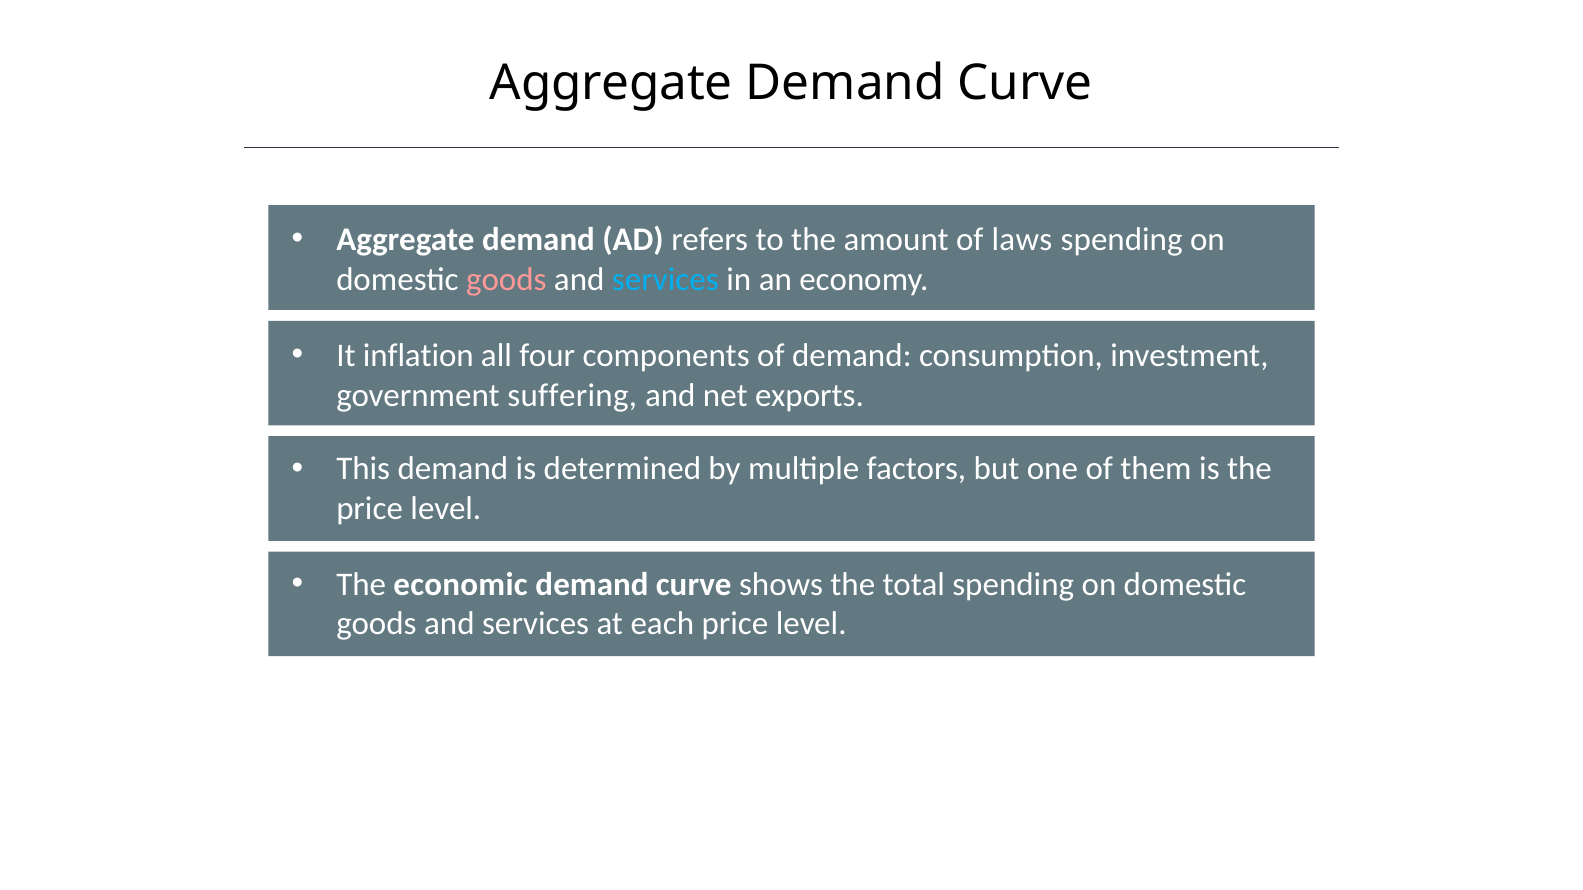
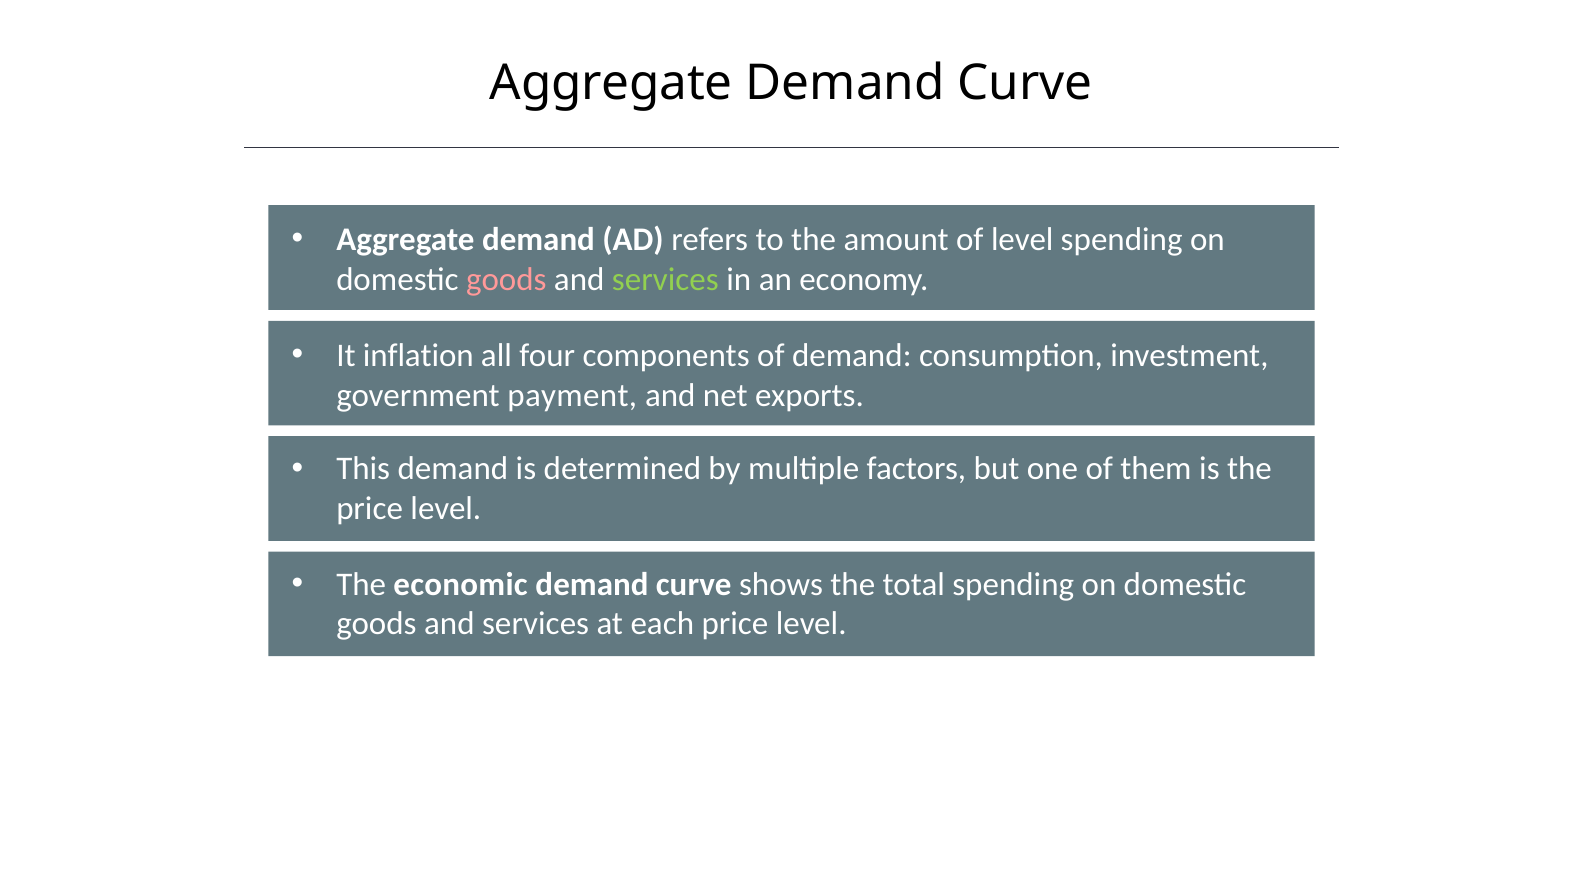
of laws: laws -> level
services at (665, 279) colour: light blue -> light green
suffering: suffering -> payment
